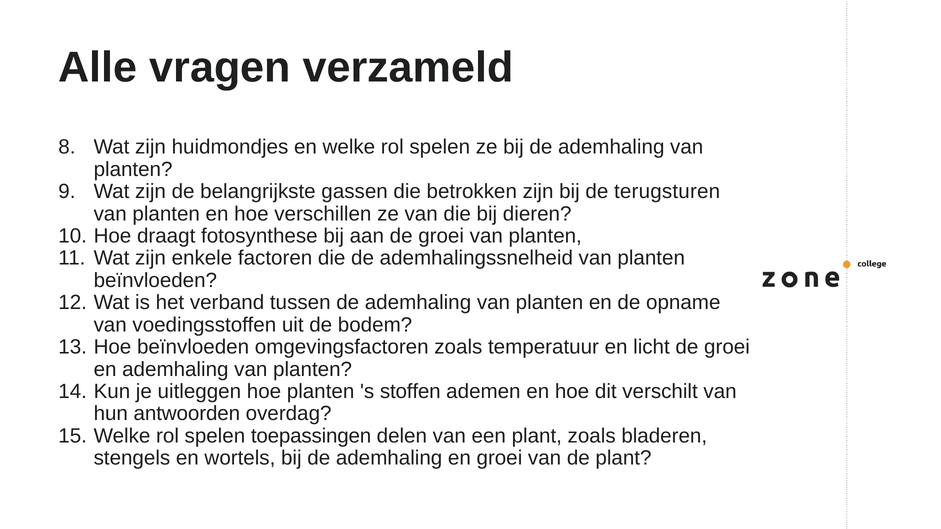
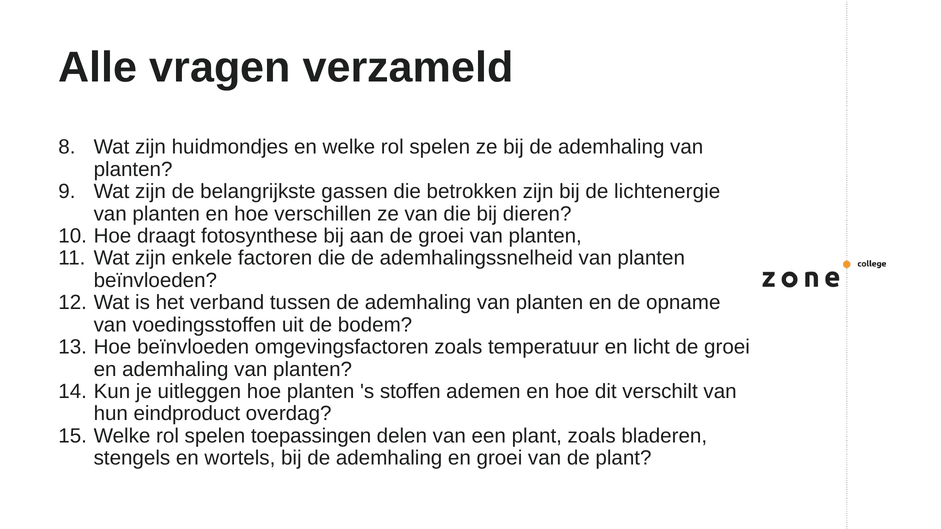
terugsturen: terugsturen -> lichtenergie
antwoorden: antwoorden -> eindproduct
